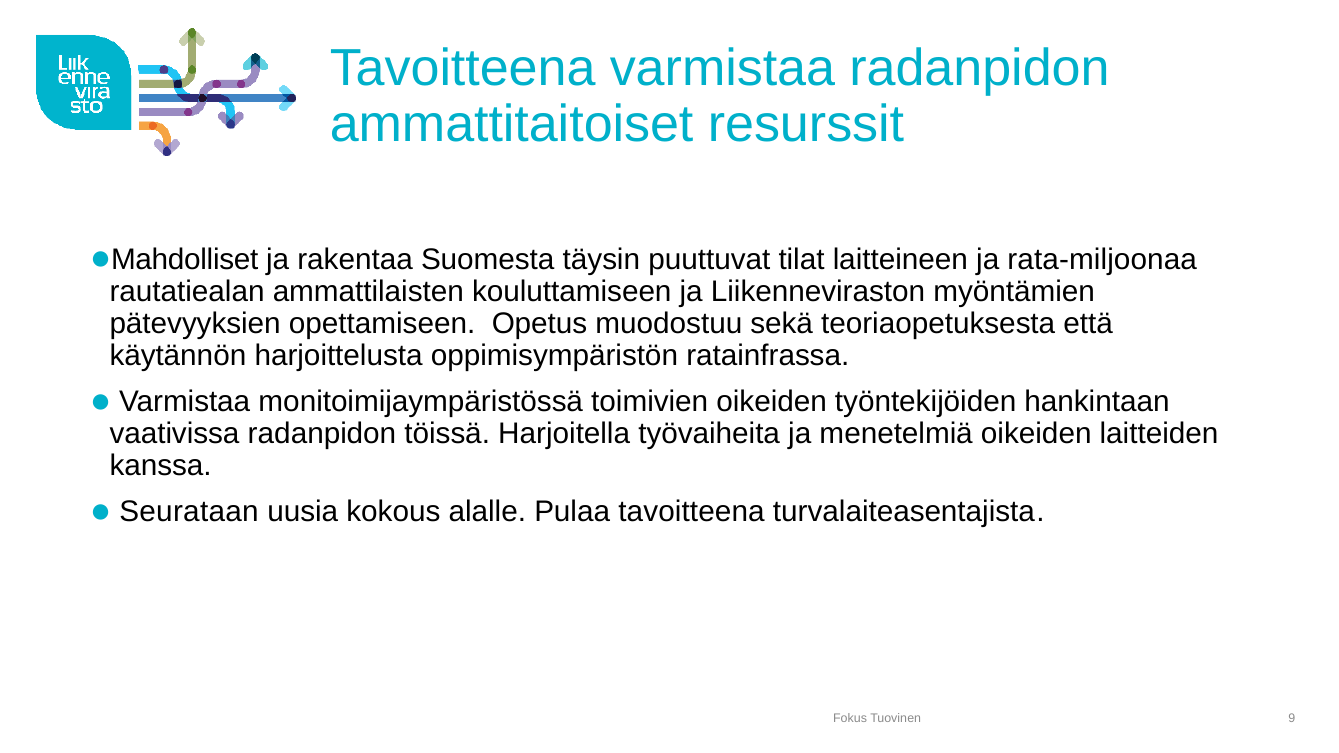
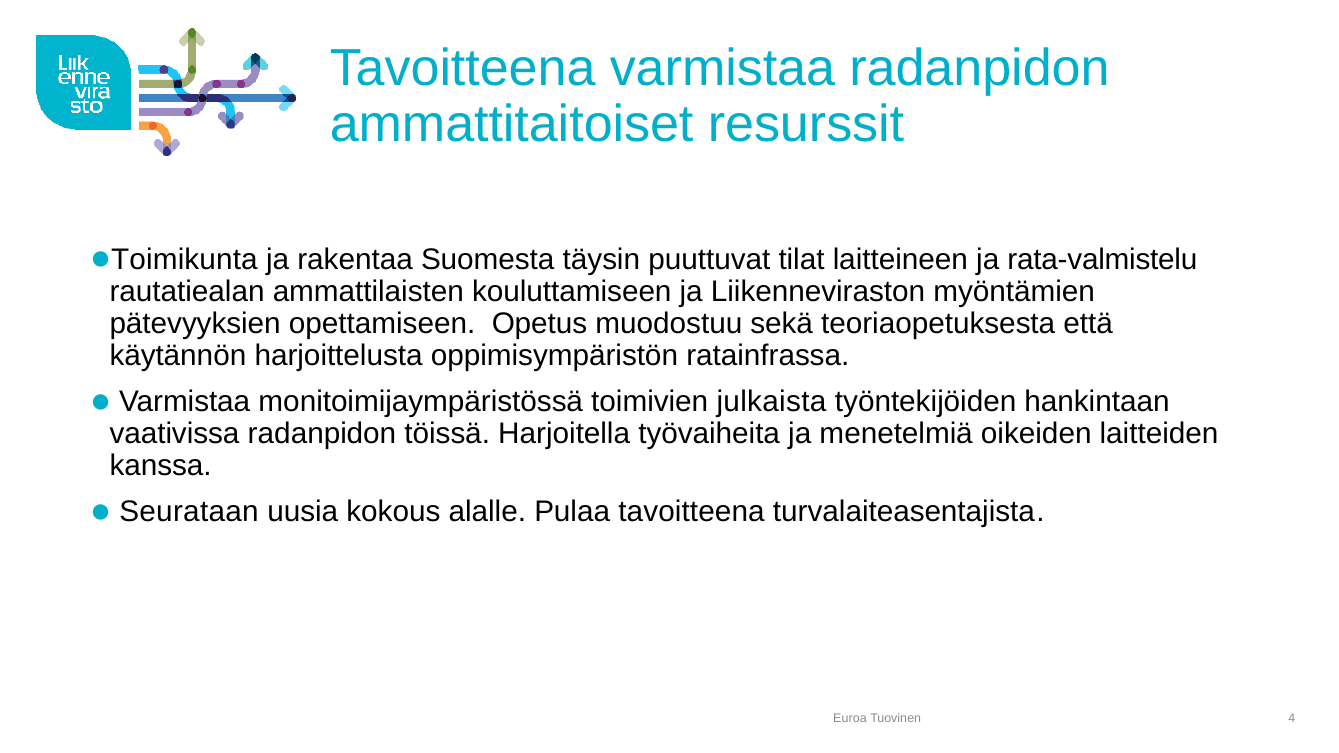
Mahdolliset: Mahdolliset -> Toimikunta
rata-miljoonaa: rata-miljoonaa -> rata-valmistelu
toimivien oikeiden: oikeiden -> julkaista
Fokus: Fokus -> Euroa
9: 9 -> 4
